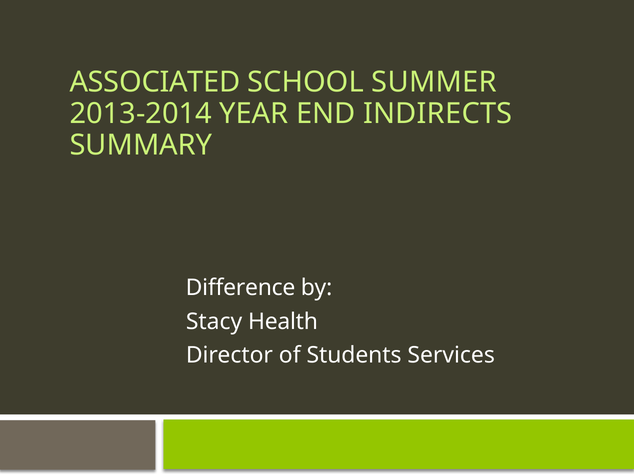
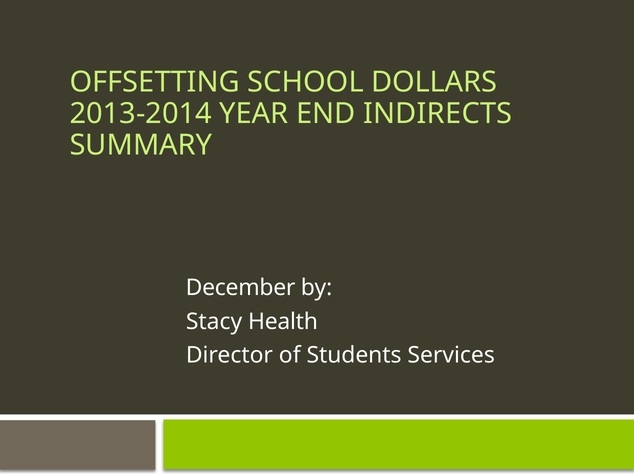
ASSOCIATED: ASSOCIATED -> OFFSETTING
SUMMER: SUMMER -> DOLLARS
Difference: Difference -> December
